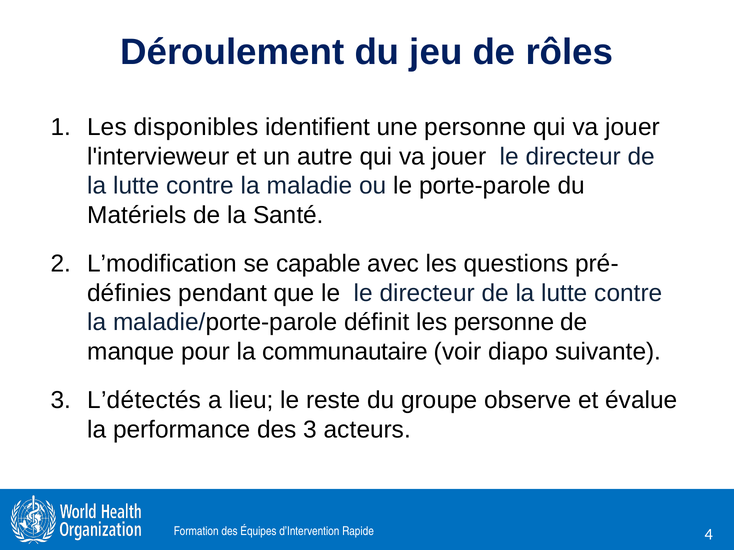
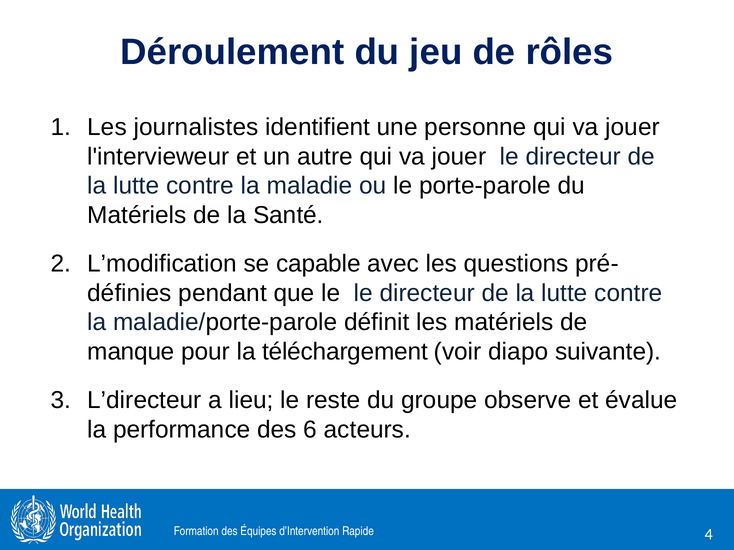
disponibles: disponibles -> journalistes
les personne: personne -> matériels
communautaire: communautaire -> téléchargement
L’détectés: L’détectés -> L’directeur
des 3: 3 -> 6
